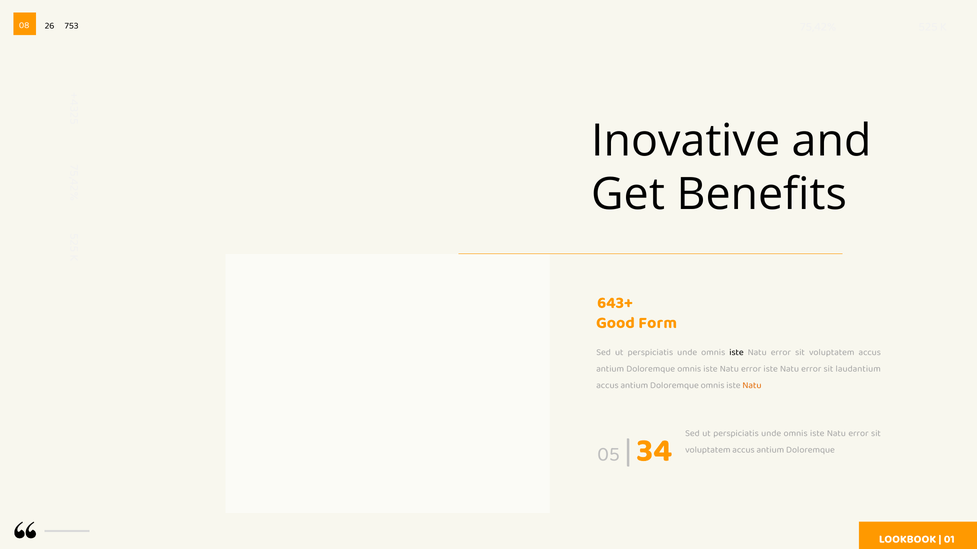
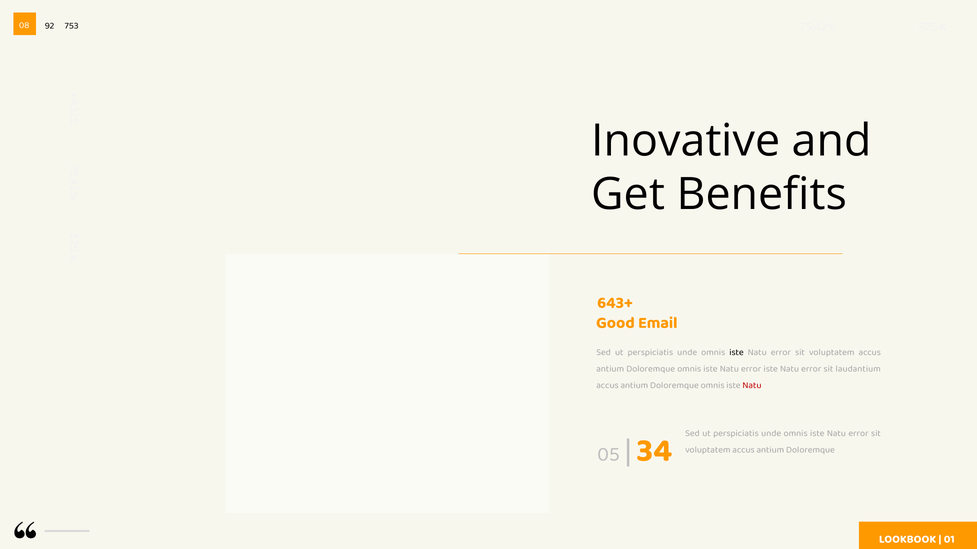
26: 26 -> 92
Form: Form -> Email
Natu at (752, 386) colour: orange -> red
